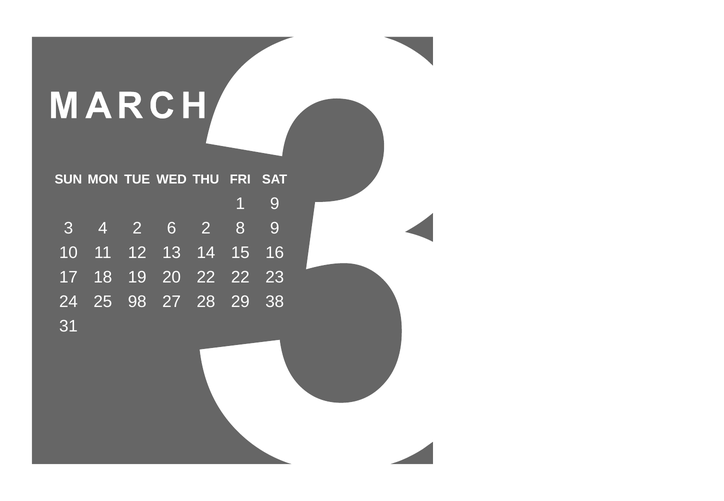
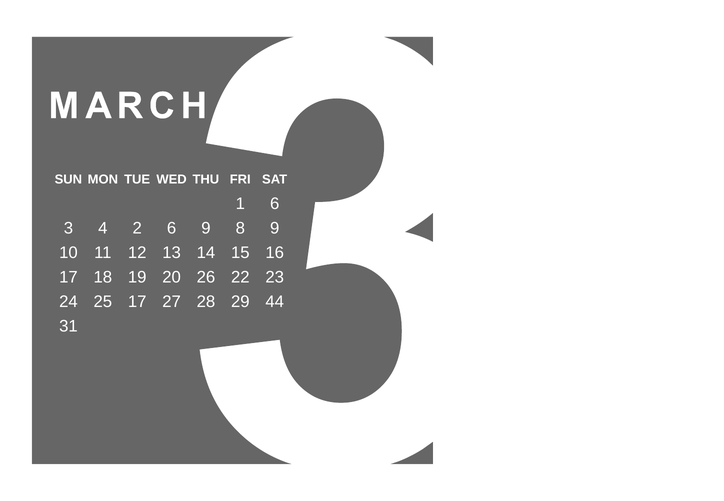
1 9: 9 -> 6
6 2: 2 -> 9
20 22: 22 -> 26
25 98: 98 -> 17
38: 38 -> 44
